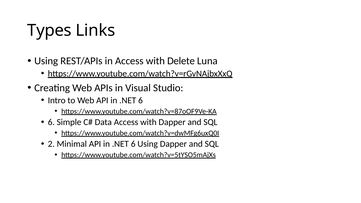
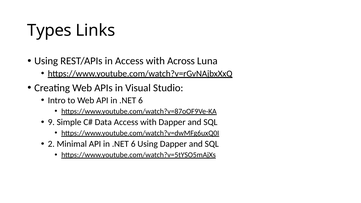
Delete: Delete -> Across
6 at (51, 122): 6 -> 9
